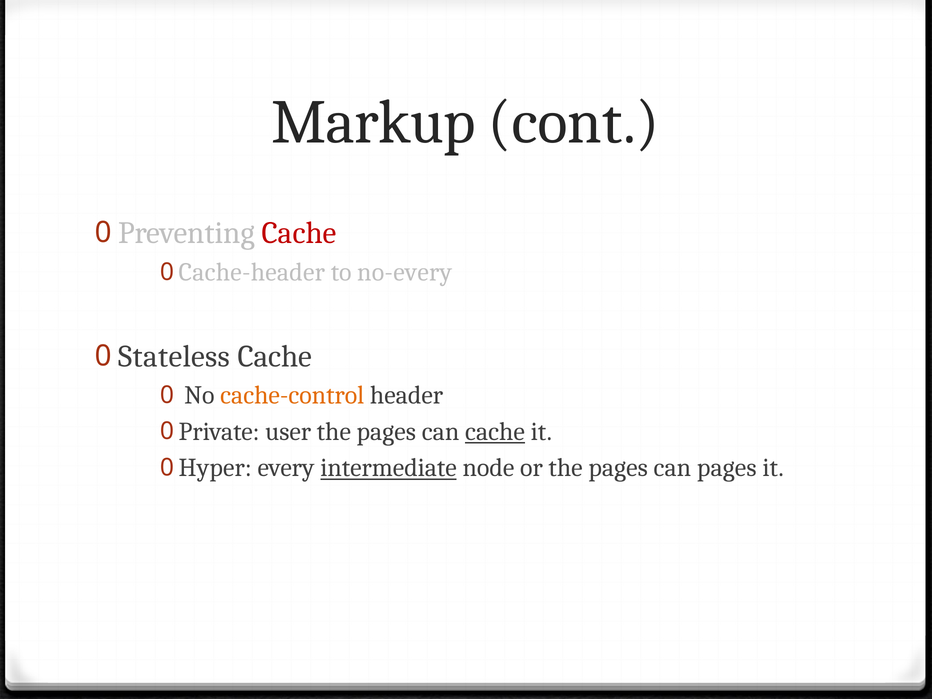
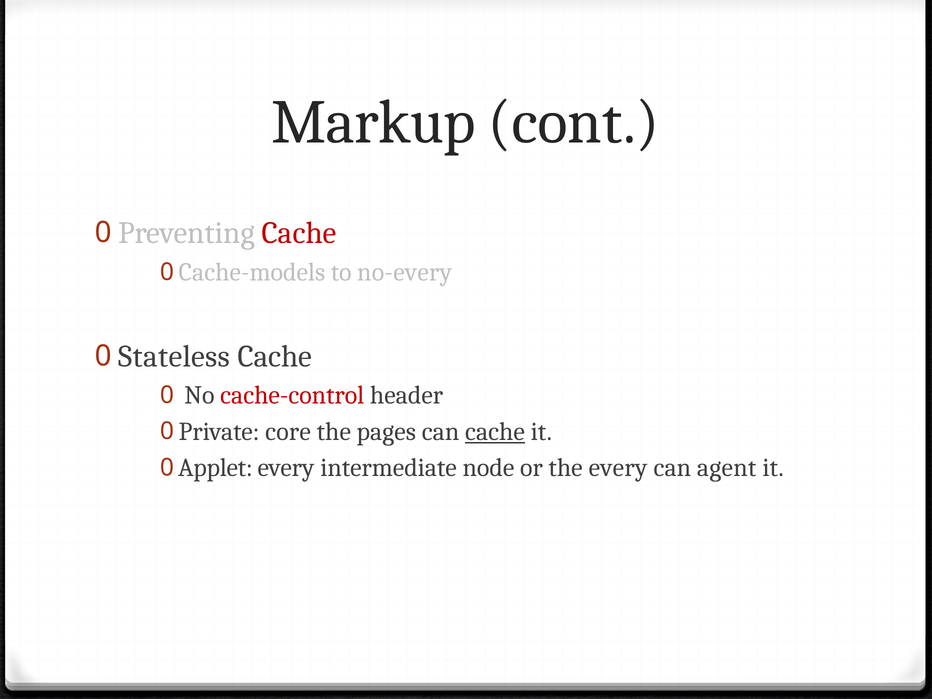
Cache-header: Cache-header -> Cache-models
cache-control colour: orange -> red
user: user -> core
Hyper: Hyper -> Applet
intermediate underline: present -> none
or the pages: pages -> every
can pages: pages -> agent
